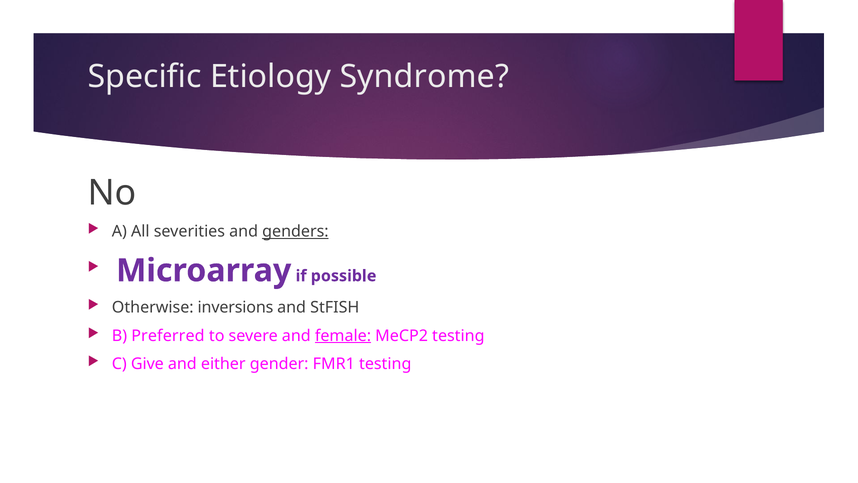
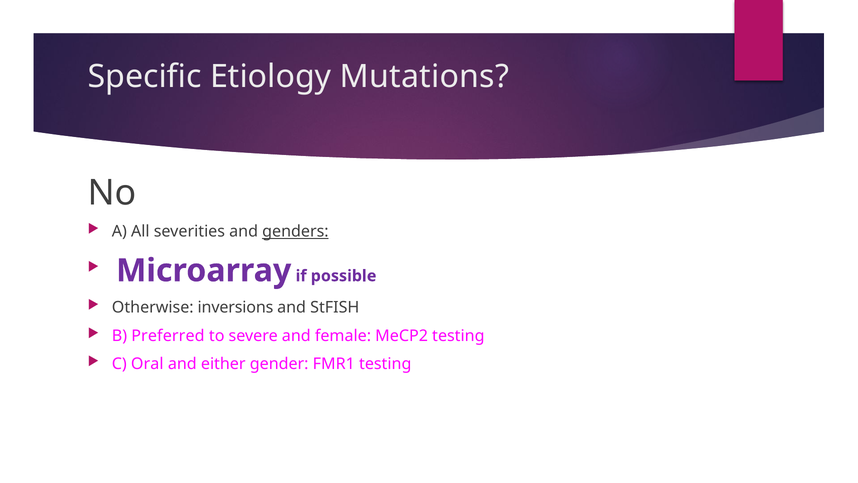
Syndrome: Syndrome -> Mutations
female underline: present -> none
Give: Give -> Oral
